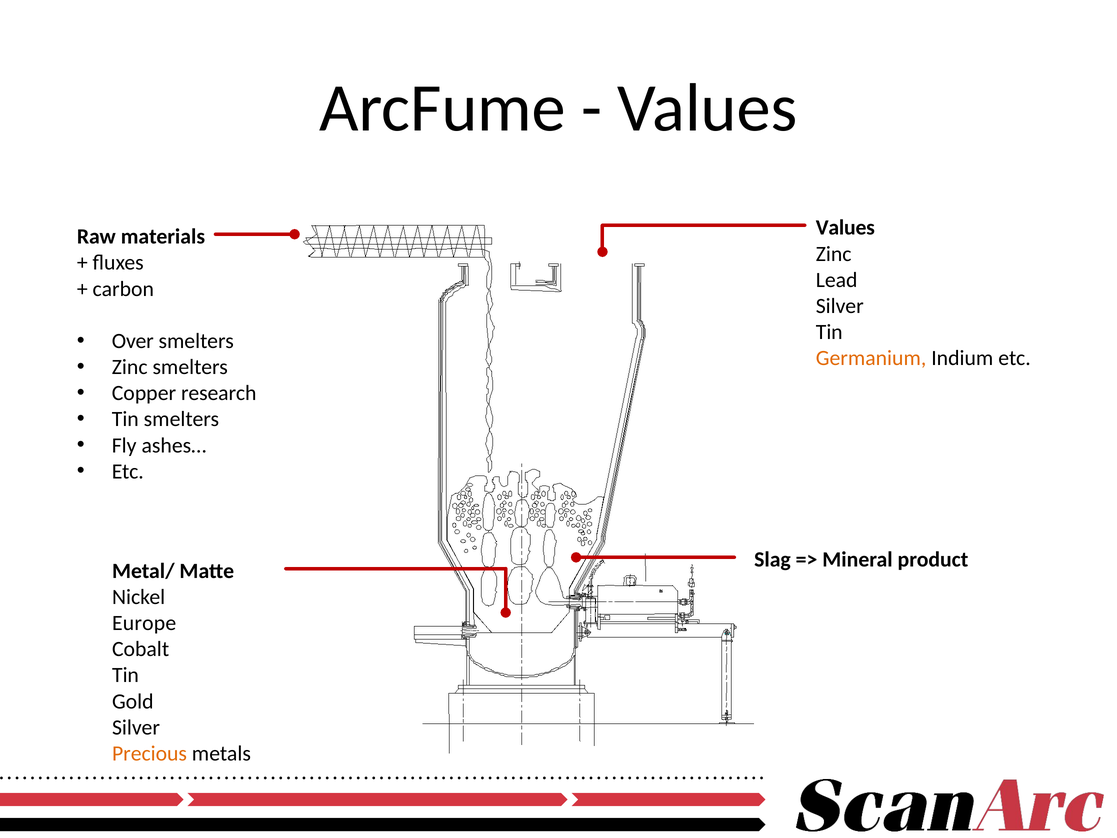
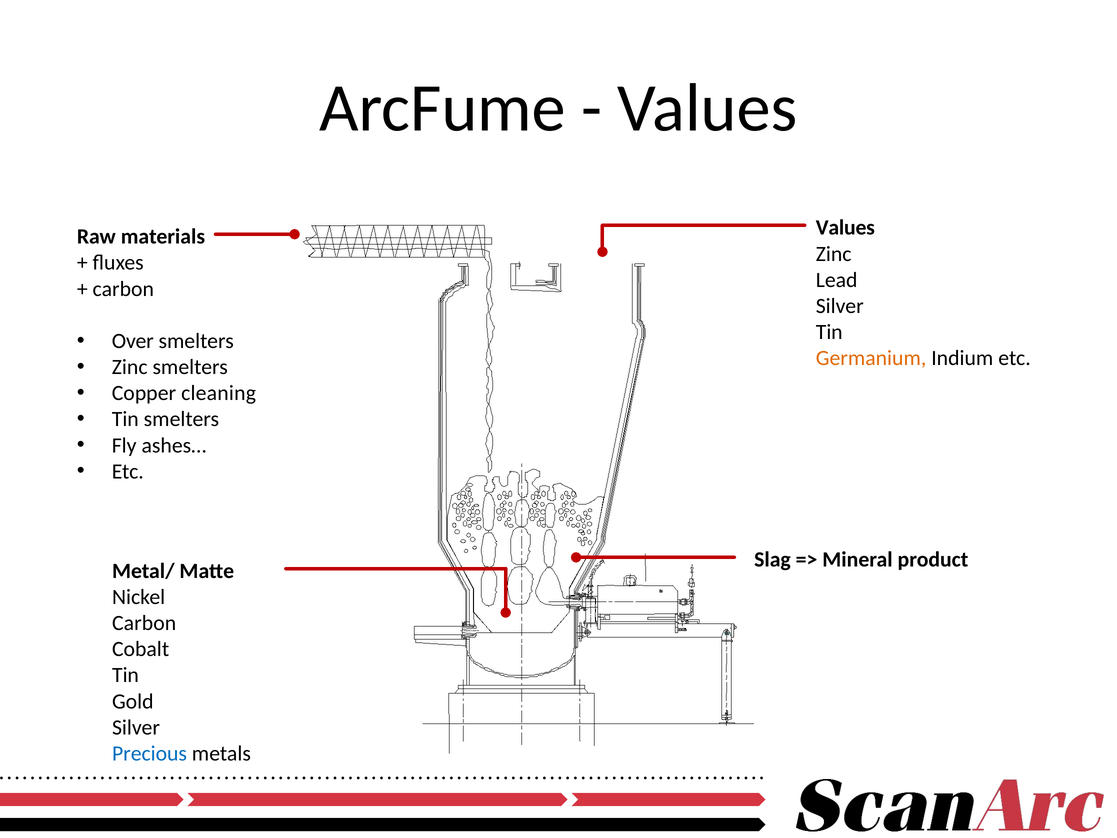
research: research -> cleaning
Europe at (144, 623): Europe -> Carbon
Precious colour: orange -> blue
